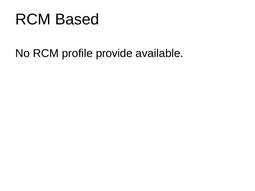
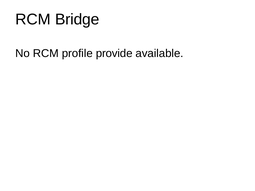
Based: Based -> Bridge
